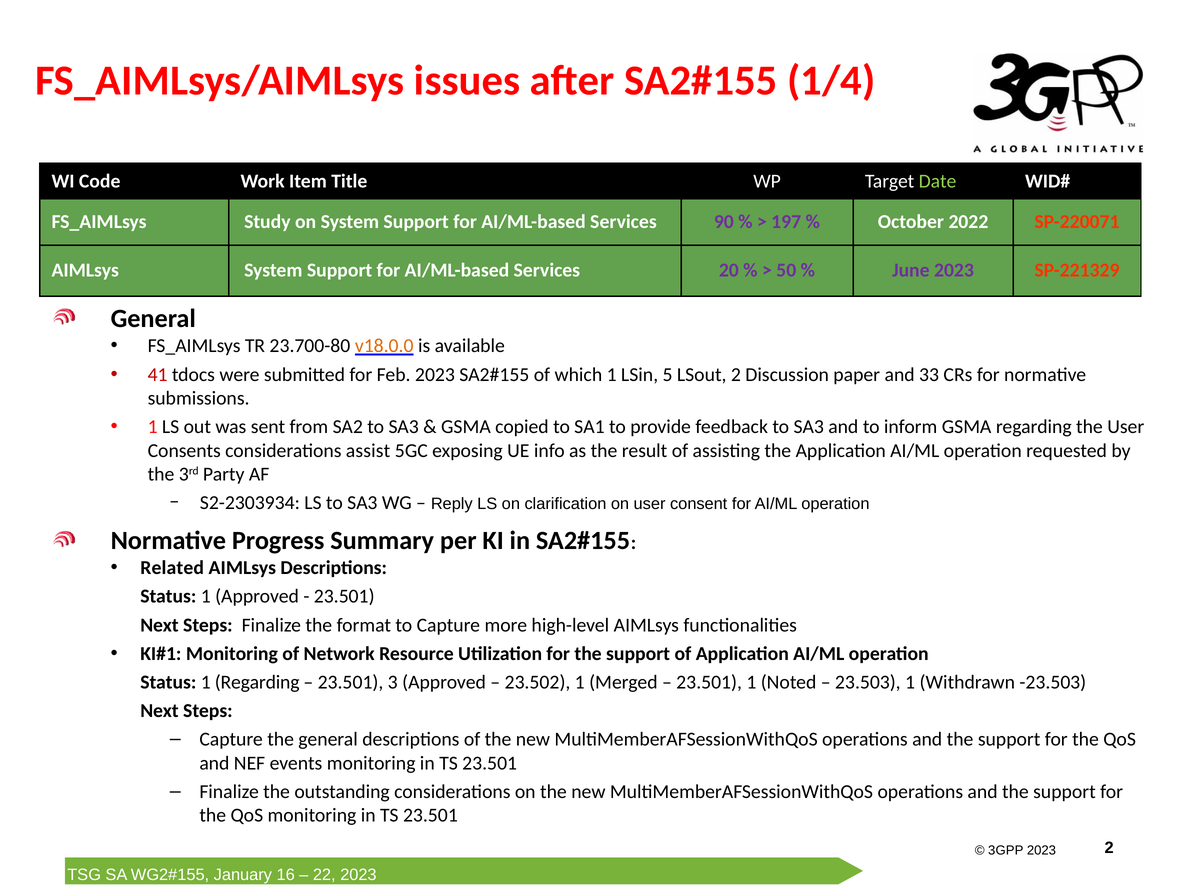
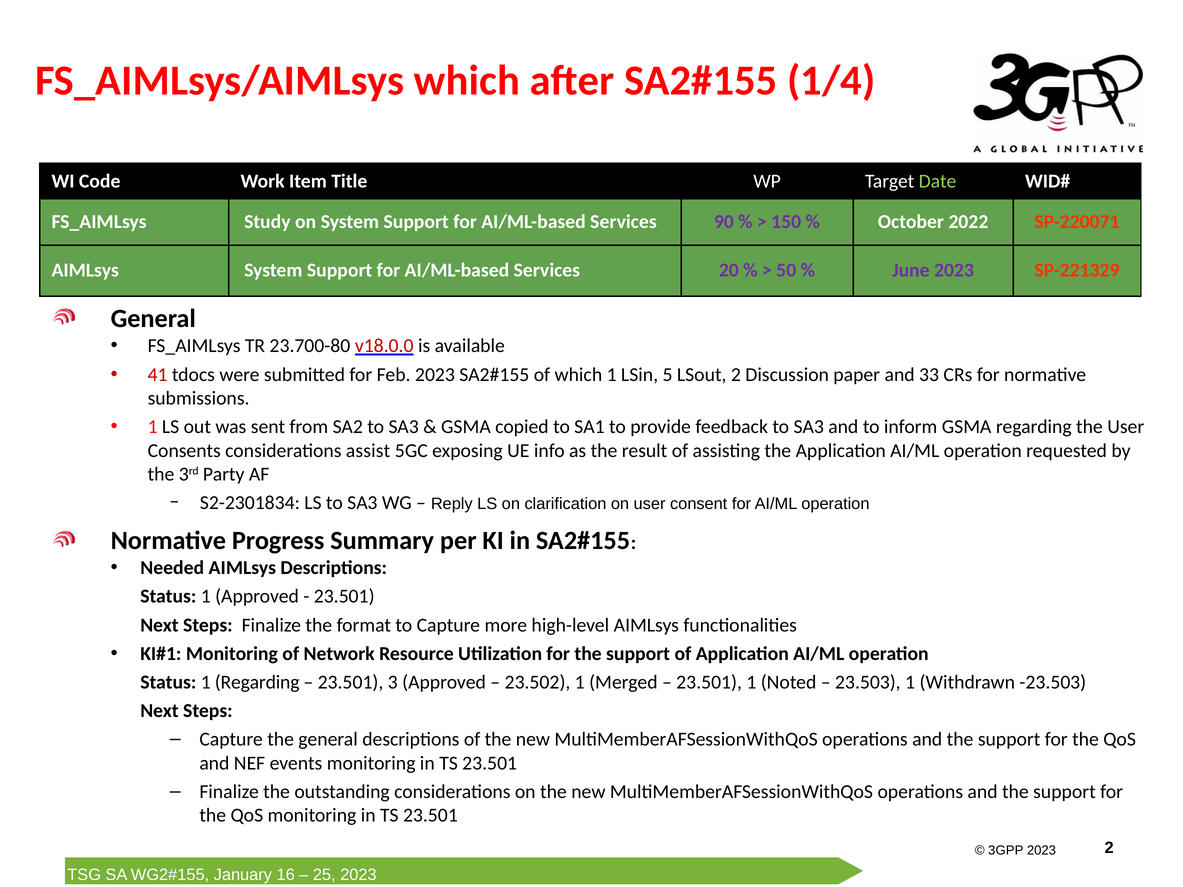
FS_AIMLsys/AIMLsys issues: issues -> which
197: 197 -> 150
v18.0.0 colour: orange -> red
S2-2303934: S2-2303934 -> S2-2301834
Related: Related -> Needed
22: 22 -> 25
